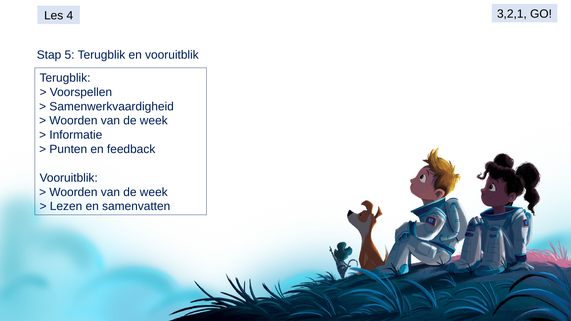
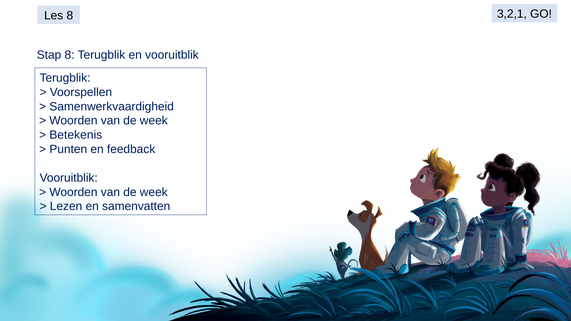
Les 4: 4 -> 8
Stap 5: 5 -> 8
Informatie: Informatie -> Betekenis
